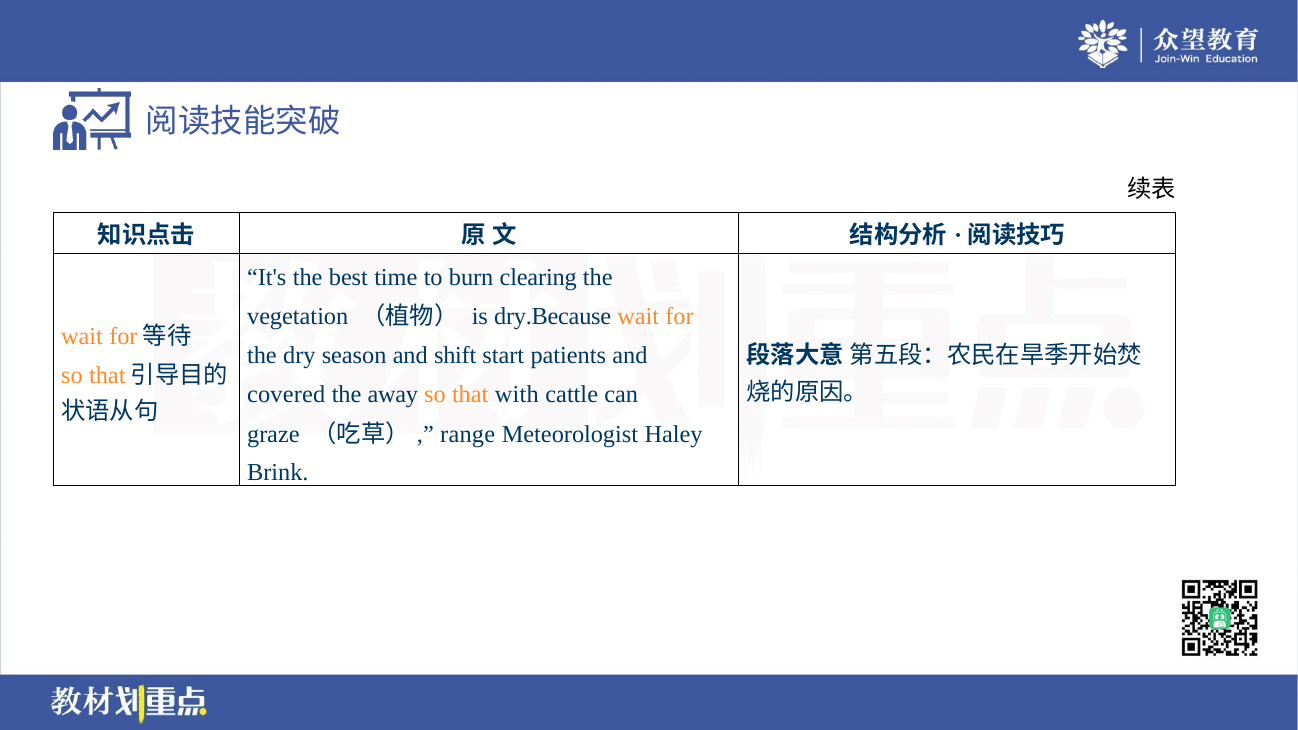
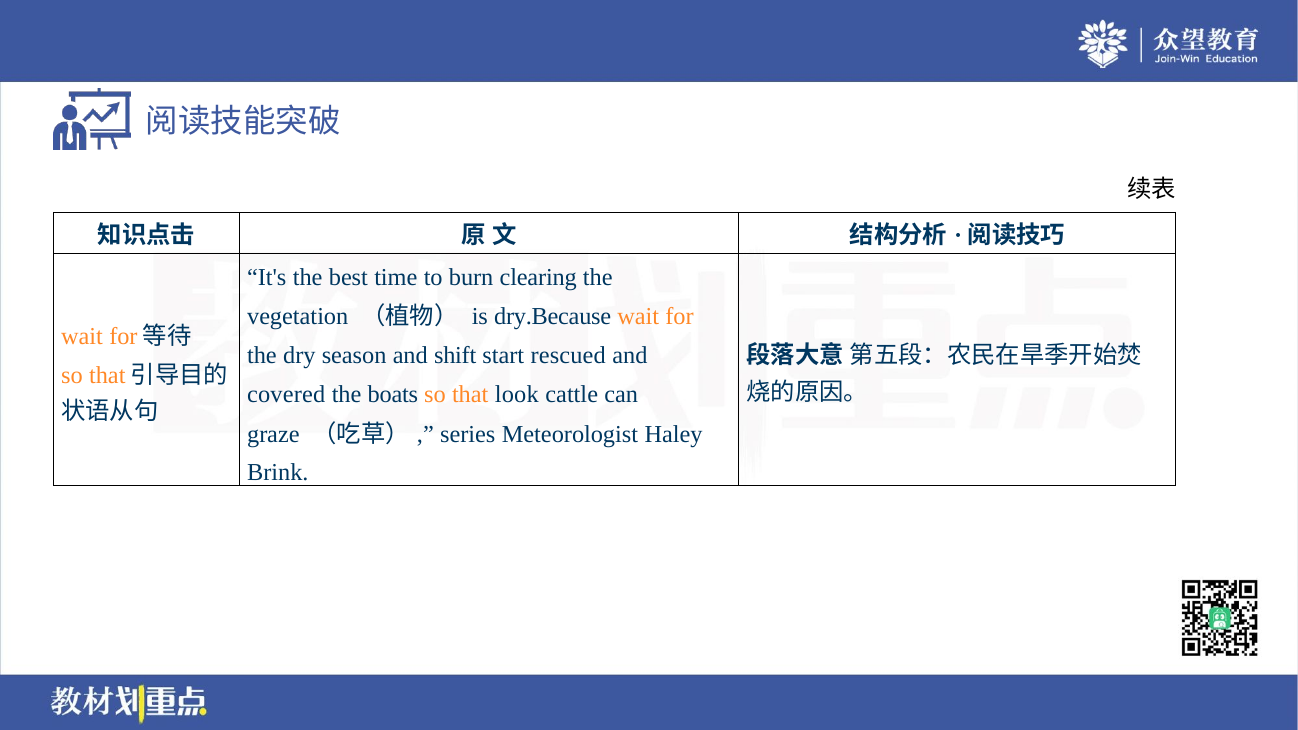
patients: patients -> rescued
away: away -> boats
with: with -> look
range: range -> series
